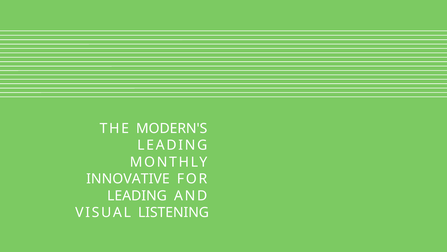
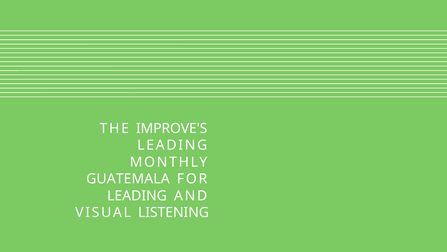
MODERN'S: MODERN'S -> IMPROVE'S
INNOVATIVE: INNOVATIVE -> GUATEMALA
